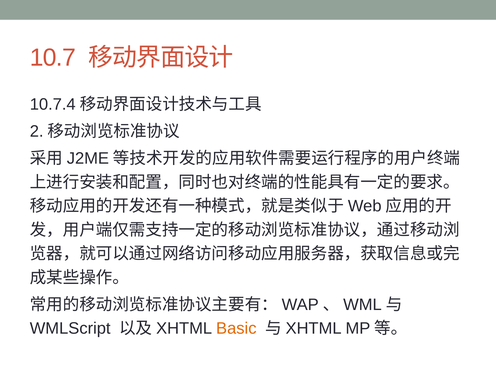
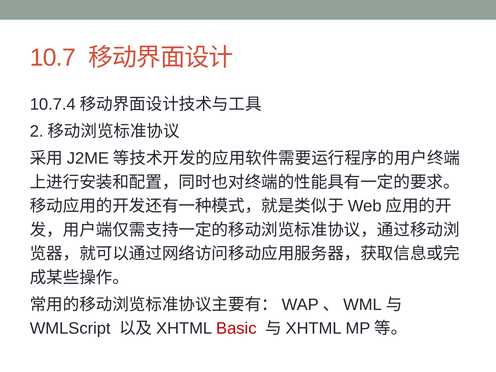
Basic colour: orange -> red
